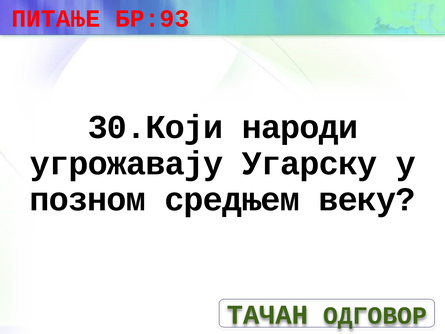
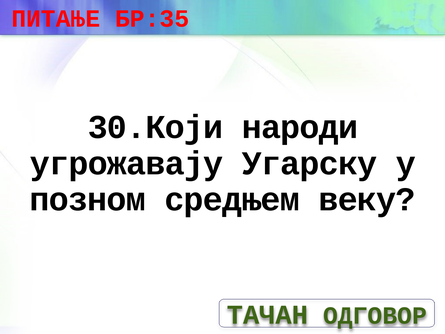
БР:93: БР:93 -> БР:35
